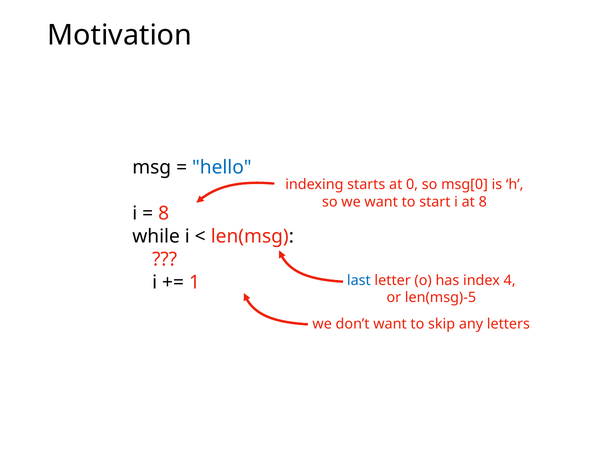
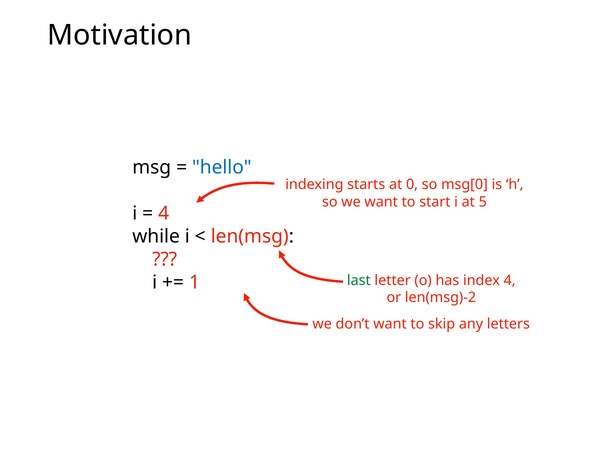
at 8: 8 -> 5
8 at (164, 213): 8 -> 4
last colour: blue -> green
len(msg)-5: len(msg)-5 -> len(msg)-2
